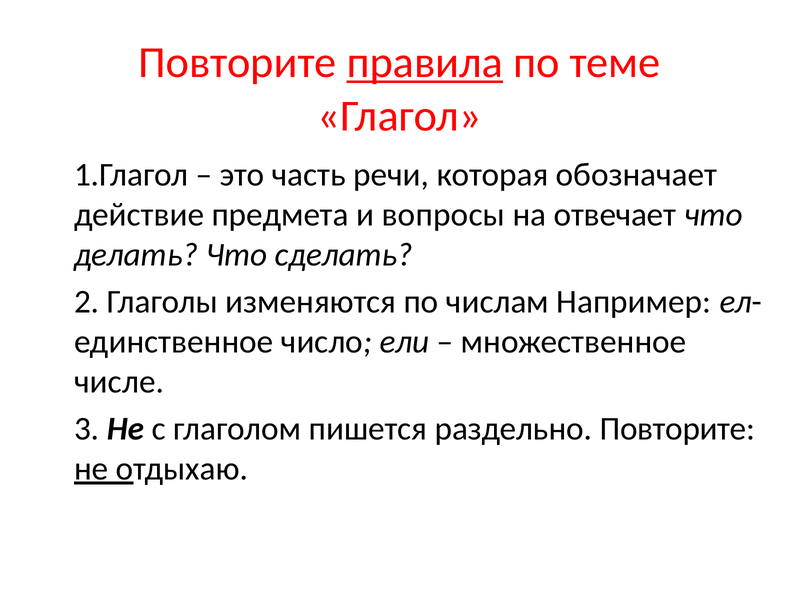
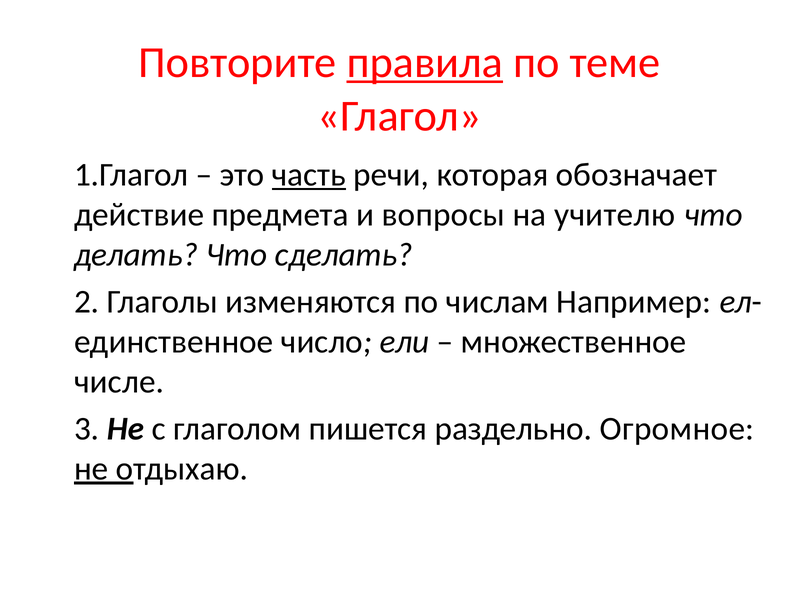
часть underline: none -> present
отвечает: отвечает -> учителю
раздельно Повторите: Повторите -> Огромное
